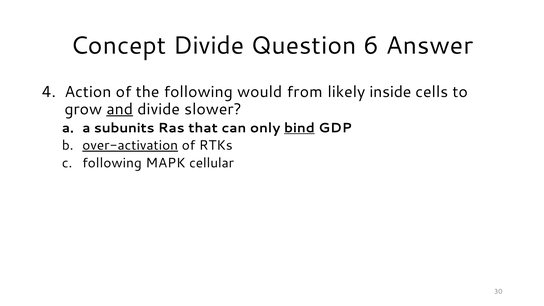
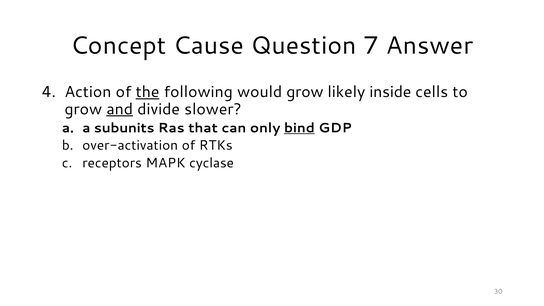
Concept Divide: Divide -> Cause
6: 6 -> 7
the underline: none -> present
would from: from -> grow
over-activation underline: present -> none
following at (112, 163): following -> receptors
cellular: cellular -> cyclase
